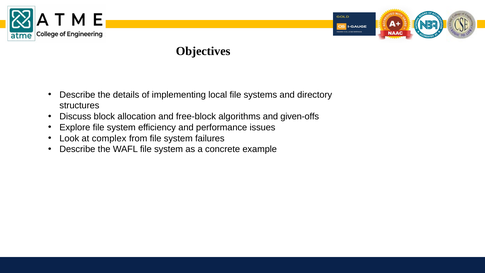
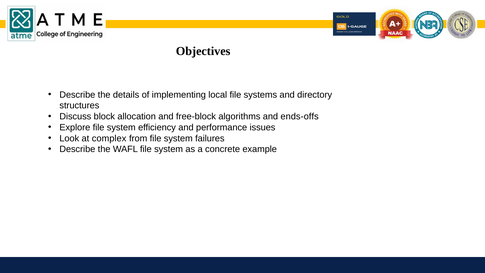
given-offs: given-offs -> ends-offs
